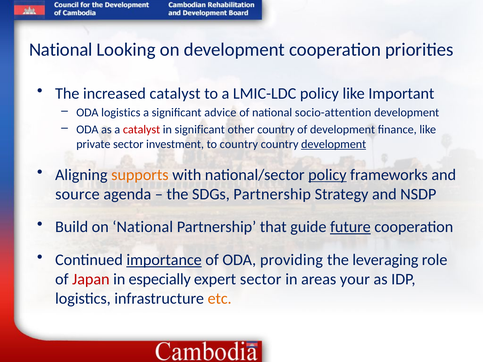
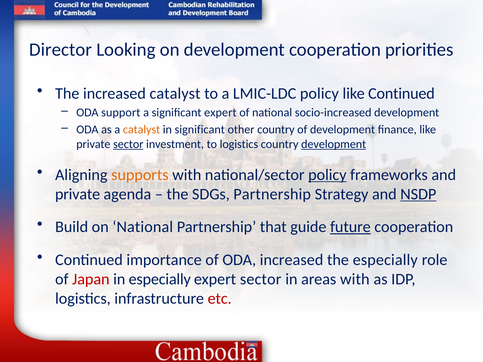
National at (61, 50): National -> Director
like Important: Important -> Continued
ODA logistics: logistics -> support
significant advice: advice -> expert
socio-attention: socio-attention -> socio-increased
catalyst at (142, 130) colour: red -> orange
sector at (128, 144) underline: none -> present
to country: country -> logistics
source at (77, 194): source -> private
NSDP underline: none -> present
importance underline: present -> none
ODA providing: providing -> increased
the leveraging: leveraging -> especially
areas your: your -> with
etc colour: orange -> red
